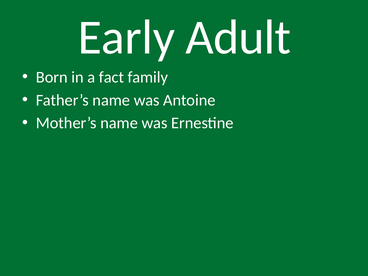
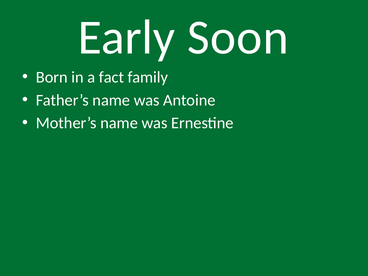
Adult: Adult -> Soon
